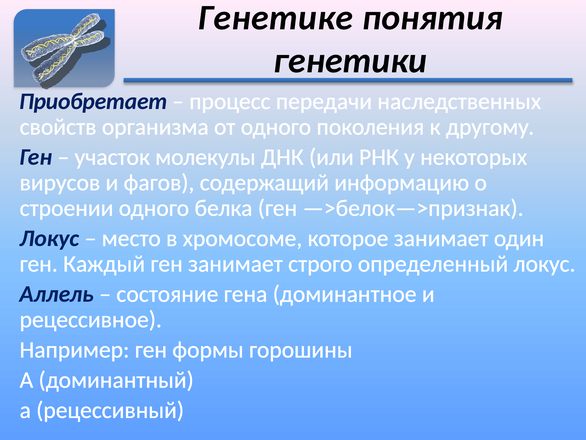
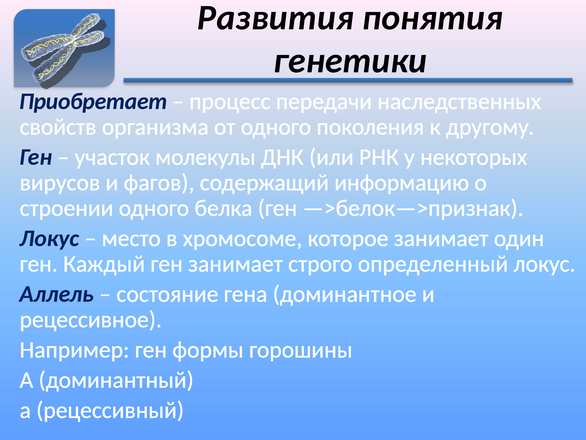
Генетике: Генетике -> Развития
